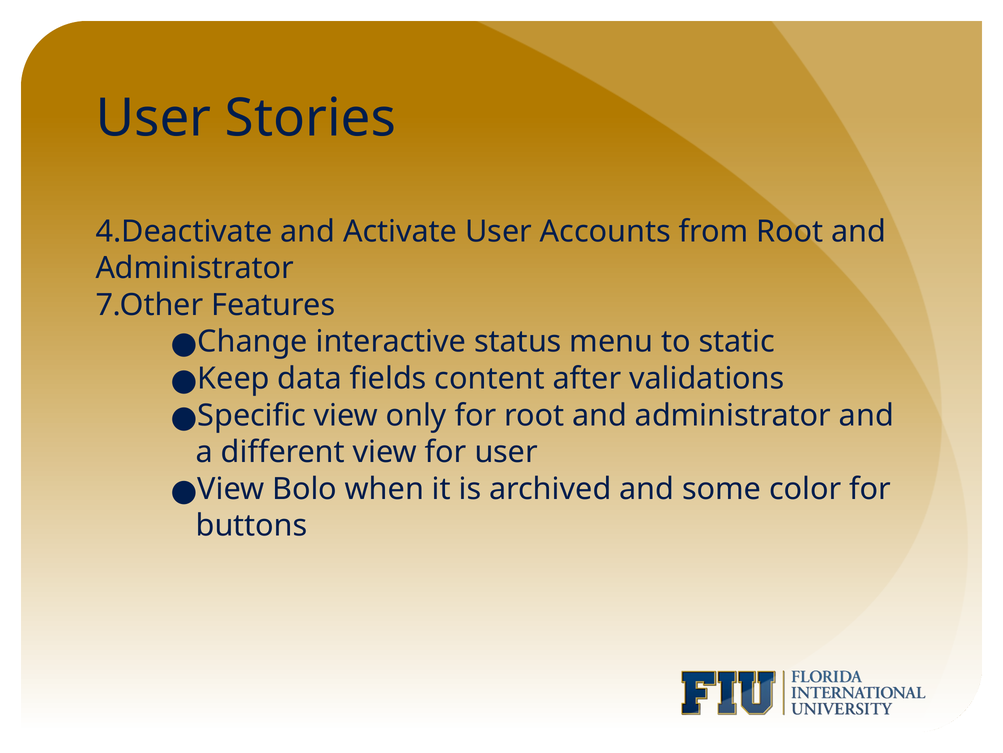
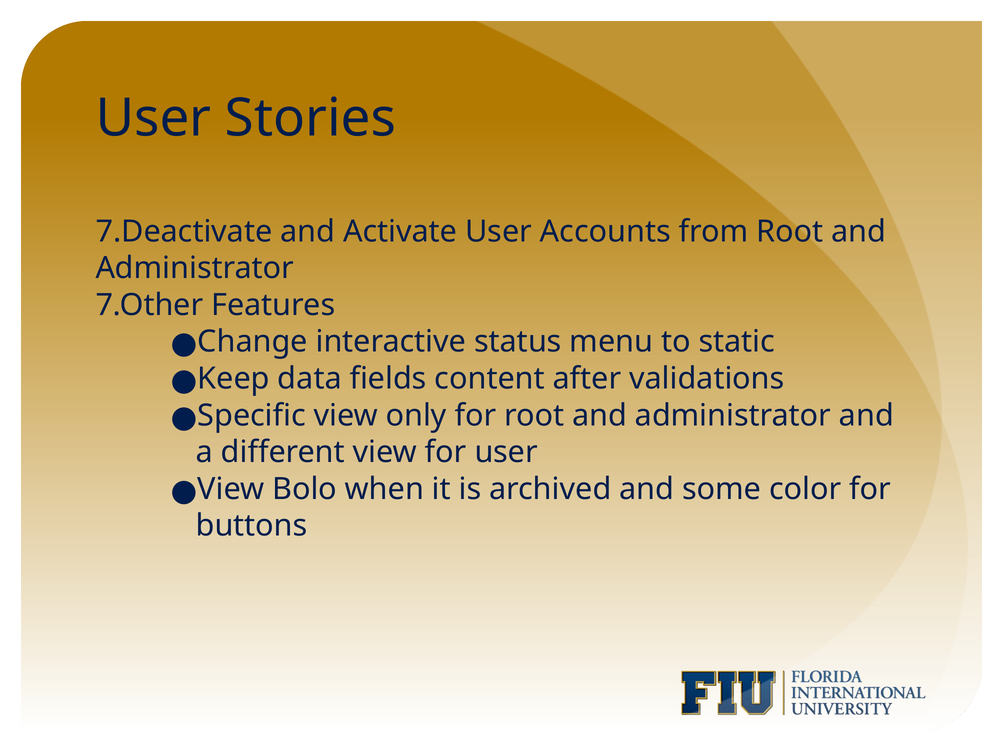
4.Deactivate: 4.Deactivate -> 7.Deactivate
